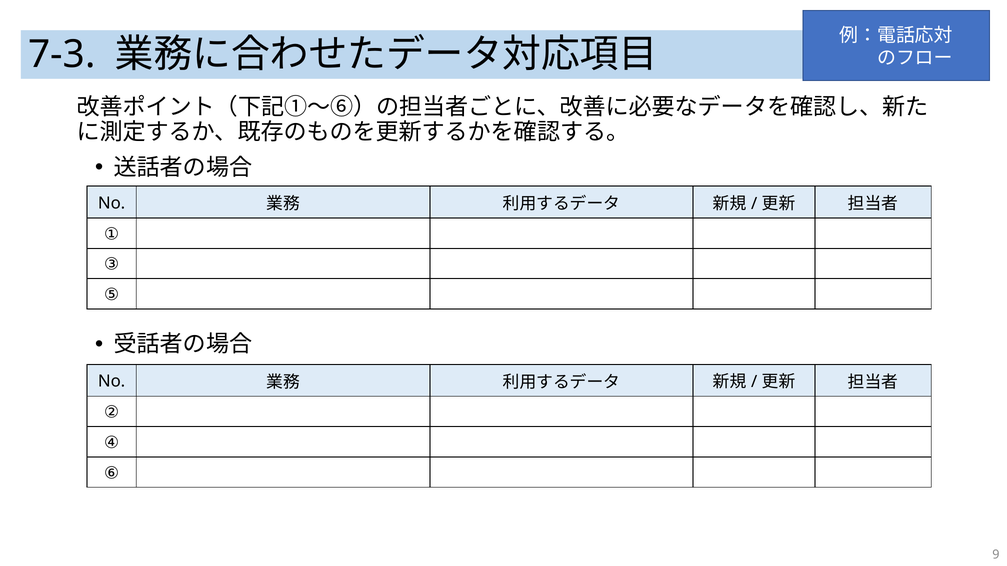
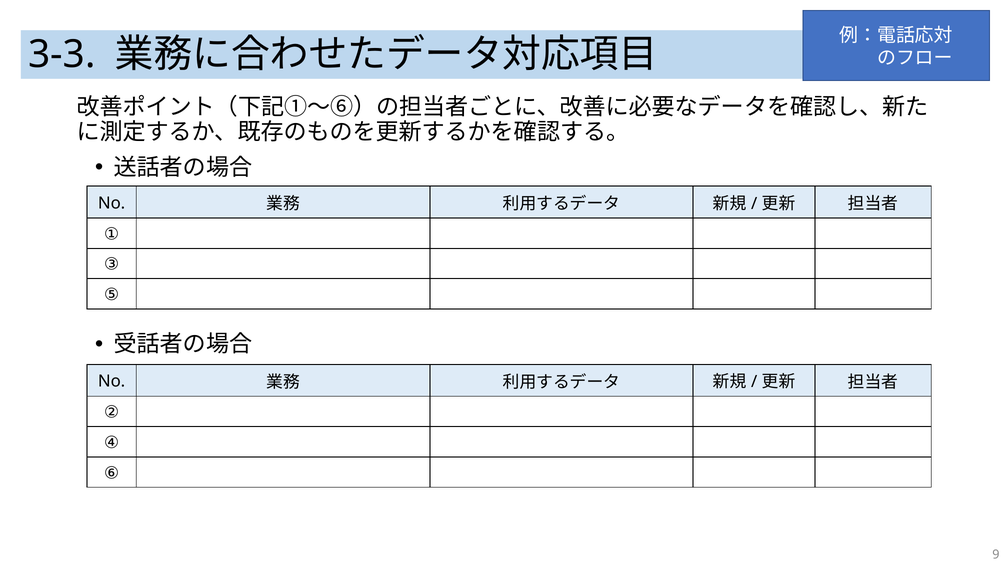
7-3: 7-3 -> 3-3
